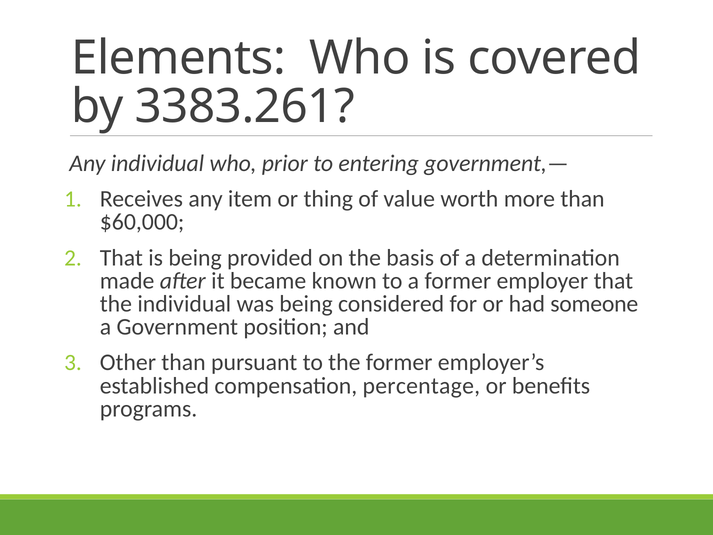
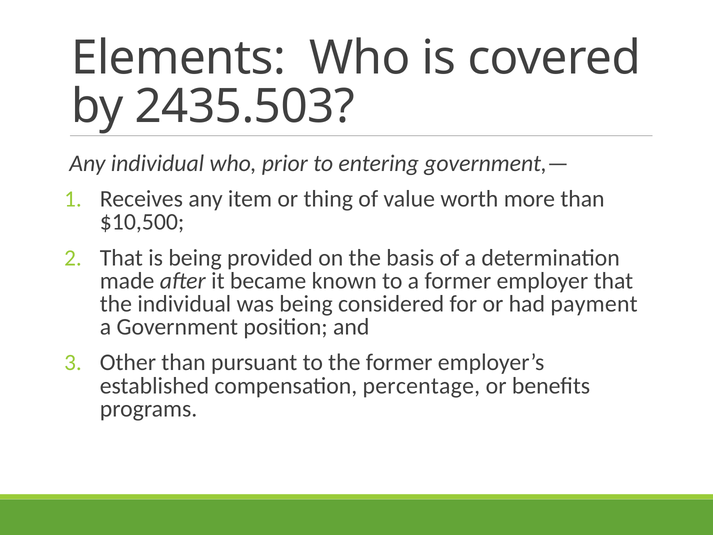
3383.261: 3383.261 -> 2435.503
$60,000: $60,000 -> $10,500
someone: someone -> payment
